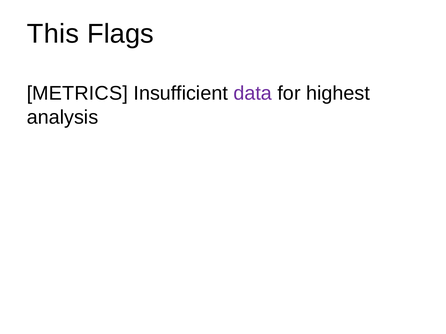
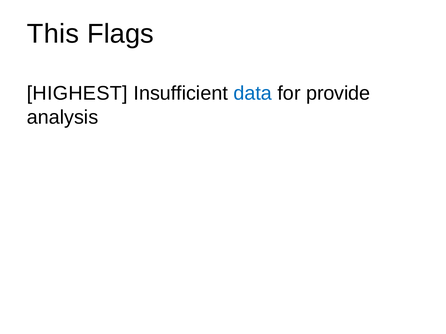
METRICS: METRICS -> HIGHEST
data colour: purple -> blue
highest: highest -> provide
